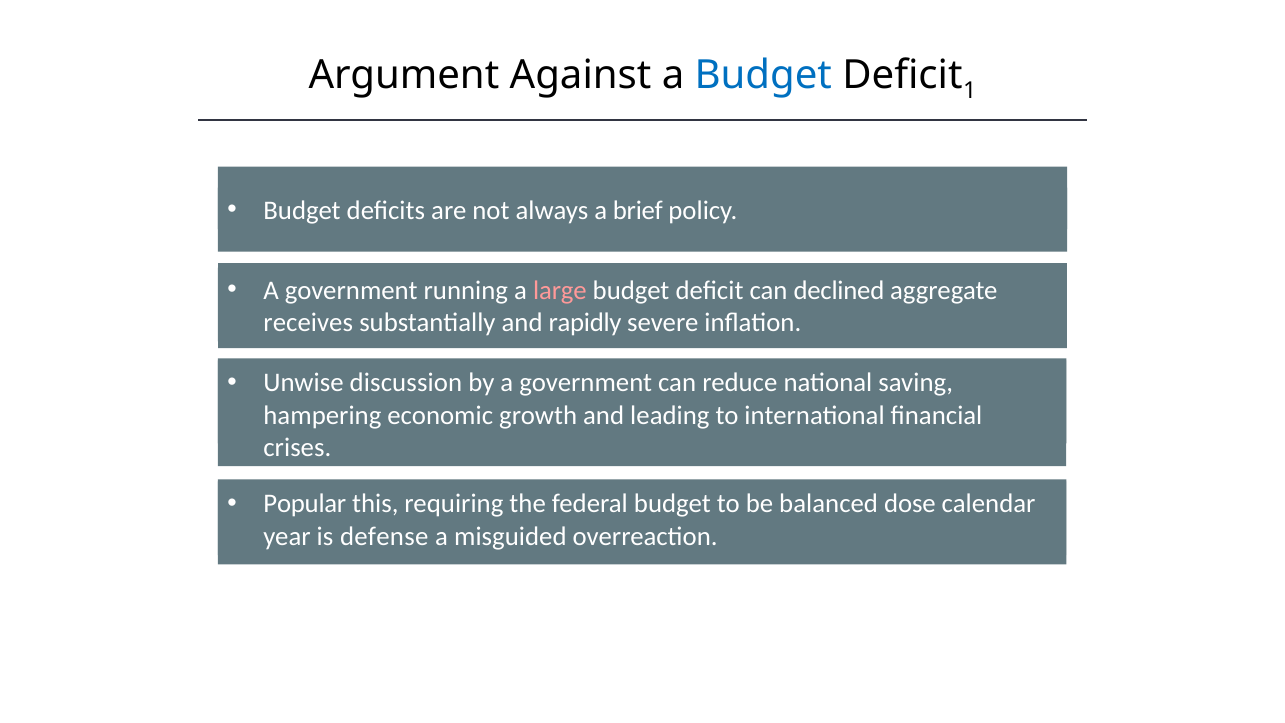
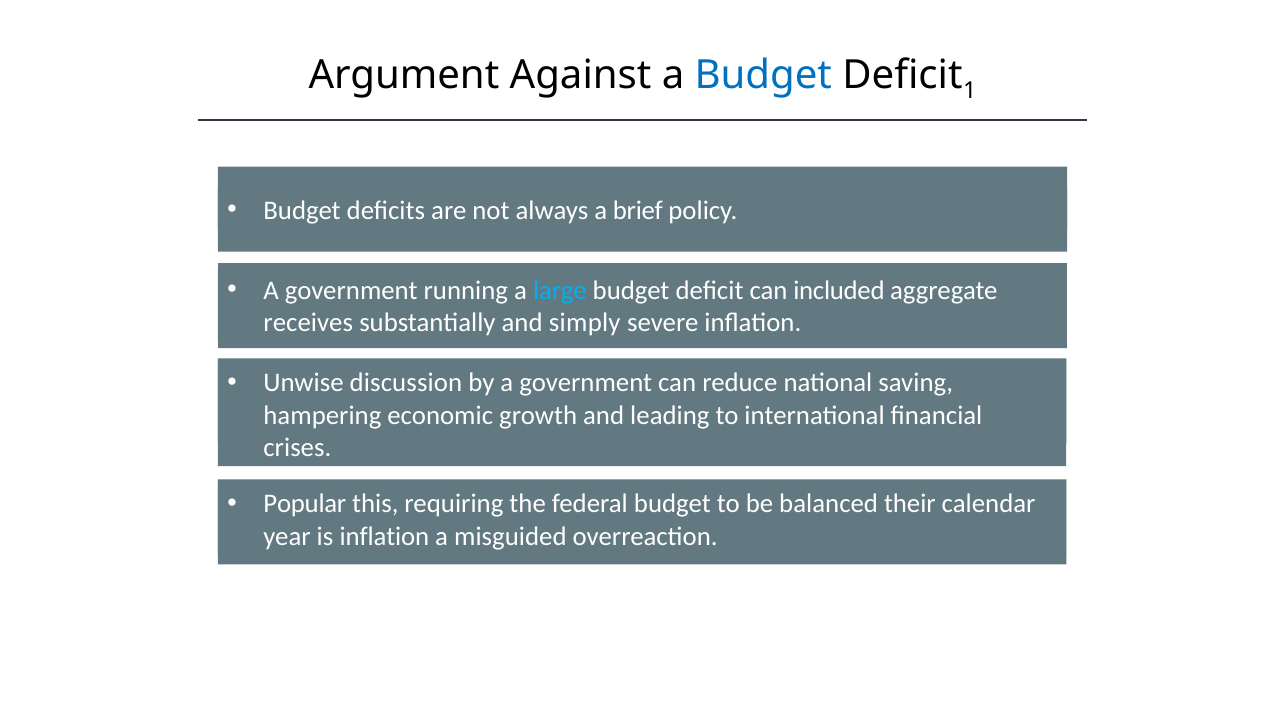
large colour: pink -> light blue
declined: declined -> included
rapidly: rapidly -> simply
dose: dose -> their
is defense: defense -> inflation
